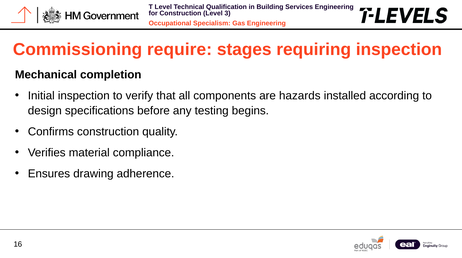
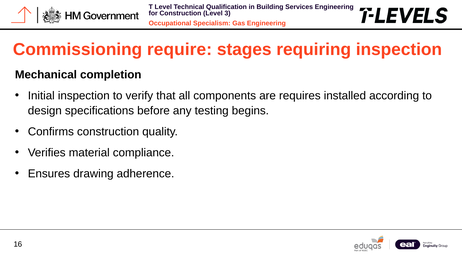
hazards: hazards -> requires
